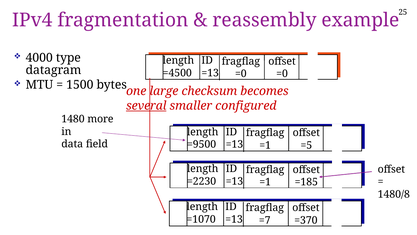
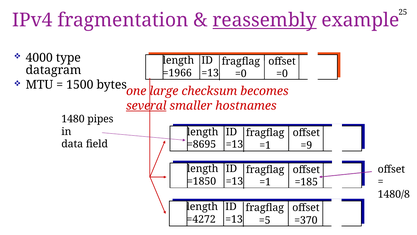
reassembly underline: none -> present
=4500: =4500 -> =1966
configured: configured -> hostnames
more: more -> pipes
=9500: =9500 -> =8695
=5: =5 -> =9
=2230: =2230 -> =1850
=1070: =1070 -> =4272
=7: =7 -> =5
